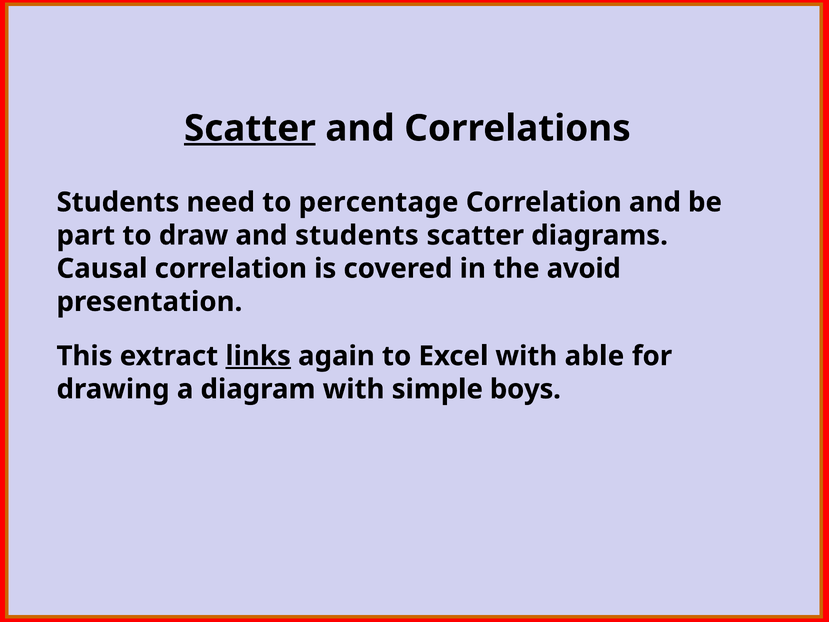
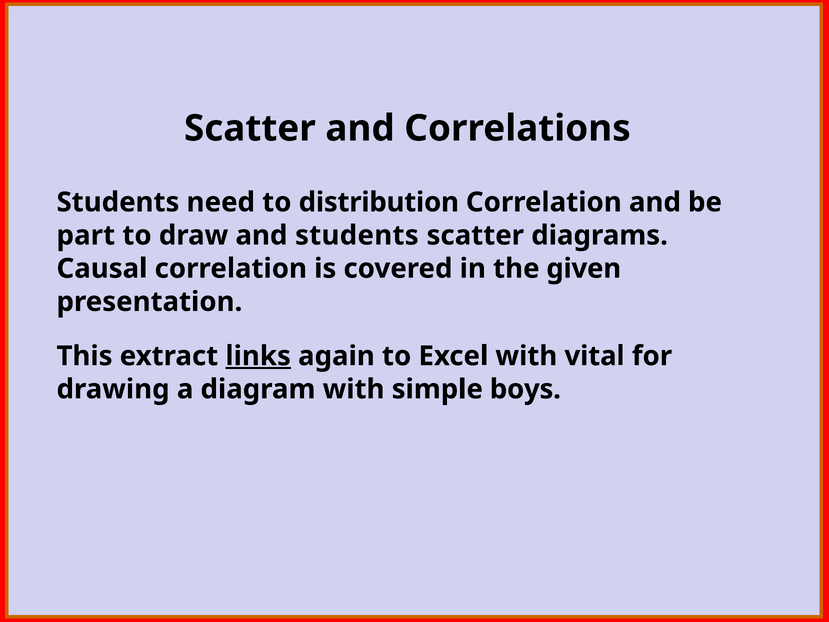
Scatter at (250, 128) underline: present -> none
percentage: percentage -> distribution
avoid: avoid -> given
able: able -> vital
